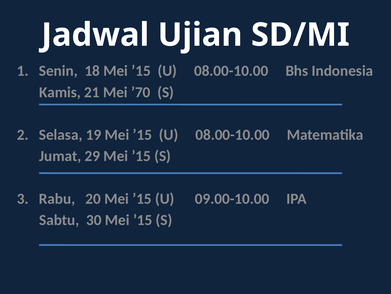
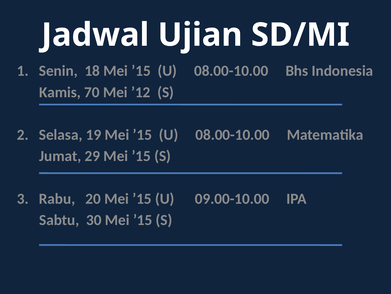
21: 21 -> 70
’70: ’70 -> ’12
